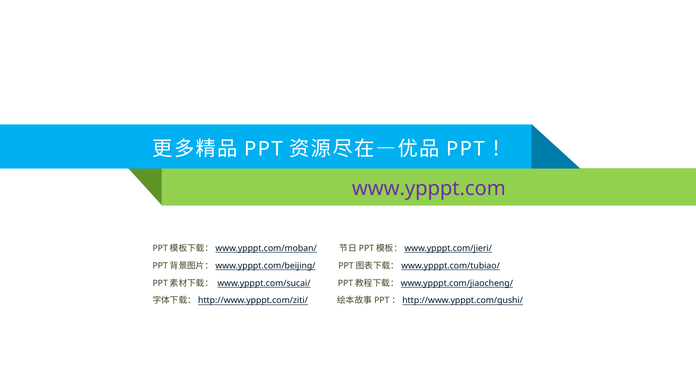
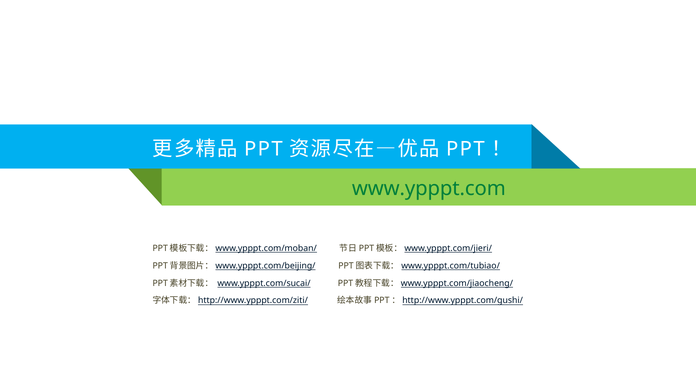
www.ypppt.com colour: purple -> green
